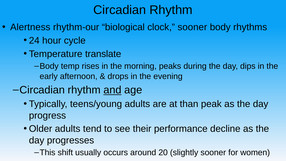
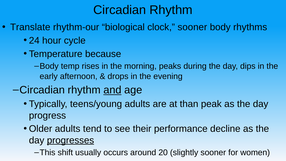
Alertness: Alertness -> Translate
translate: translate -> because
progresses underline: none -> present
